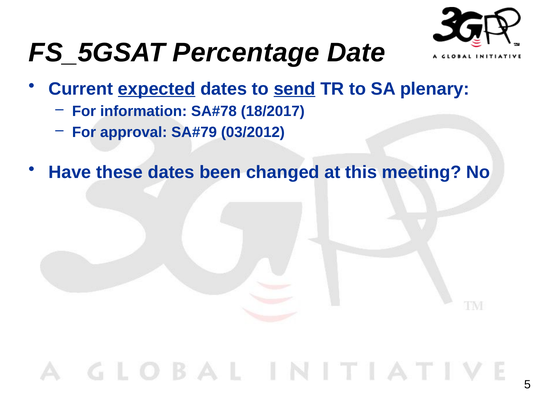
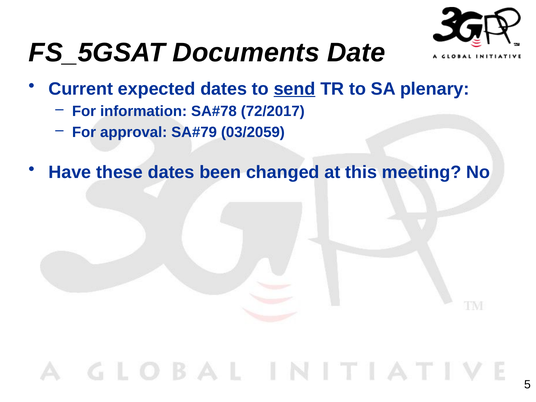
Percentage: Percentage -> Documents
expected underline: present -> none
18/2017: 18/2017 -> 72/2017
03/2012: 03/2012 -> 03/2059
